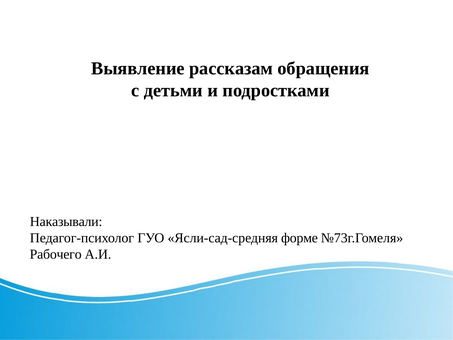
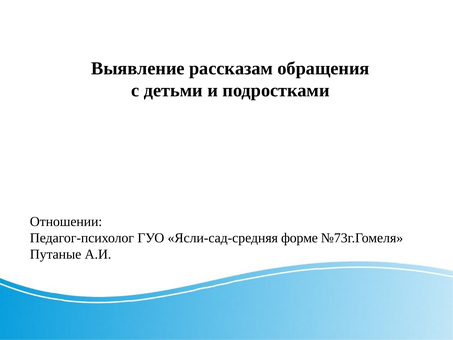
Наказывали: Наказывали -> Отношении
Рабочего: Рабочего -> Путаные
